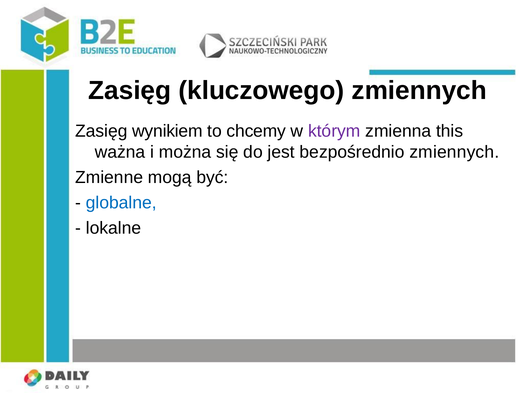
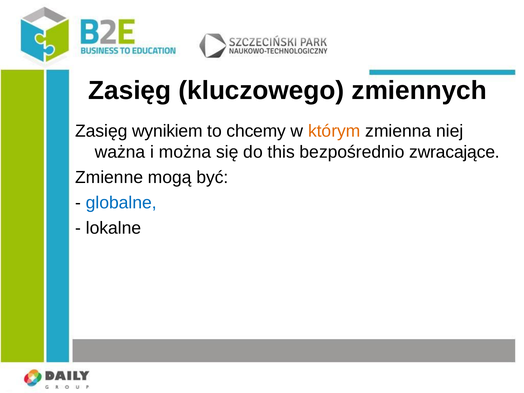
którym colour: purple -> orange
this: this -> niej
jest: jest -> this
bezpośrednio zmiennych: zmiennych -> zwracające
